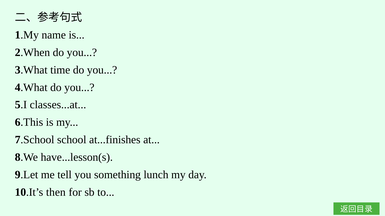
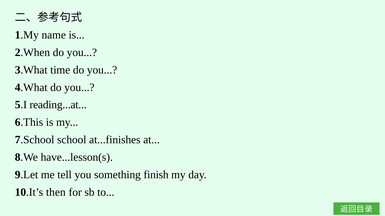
classes...at: classes...at -> reading...at
lunch: lunch -> finish
